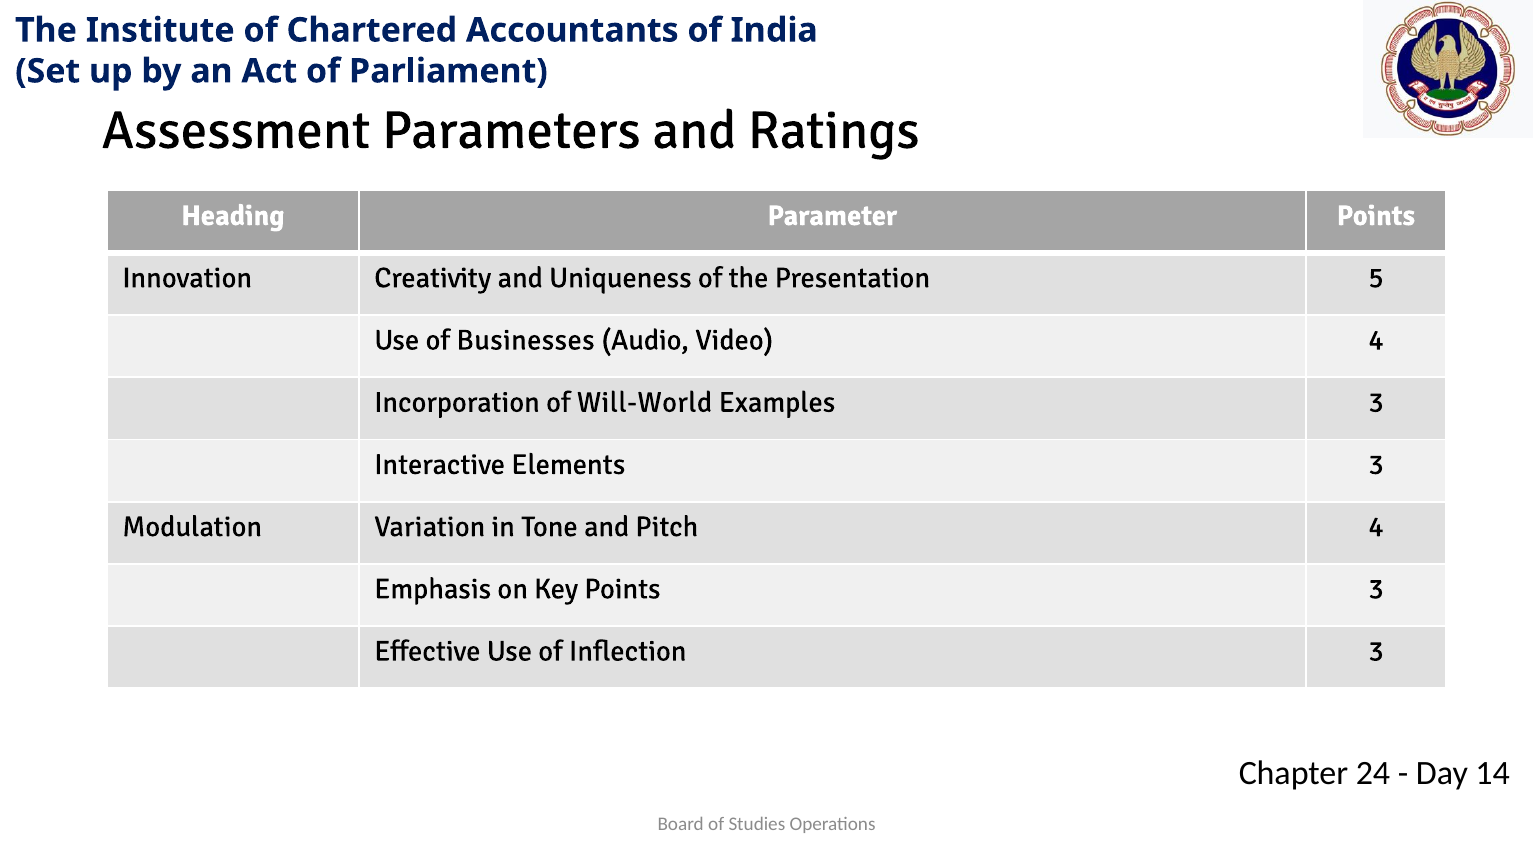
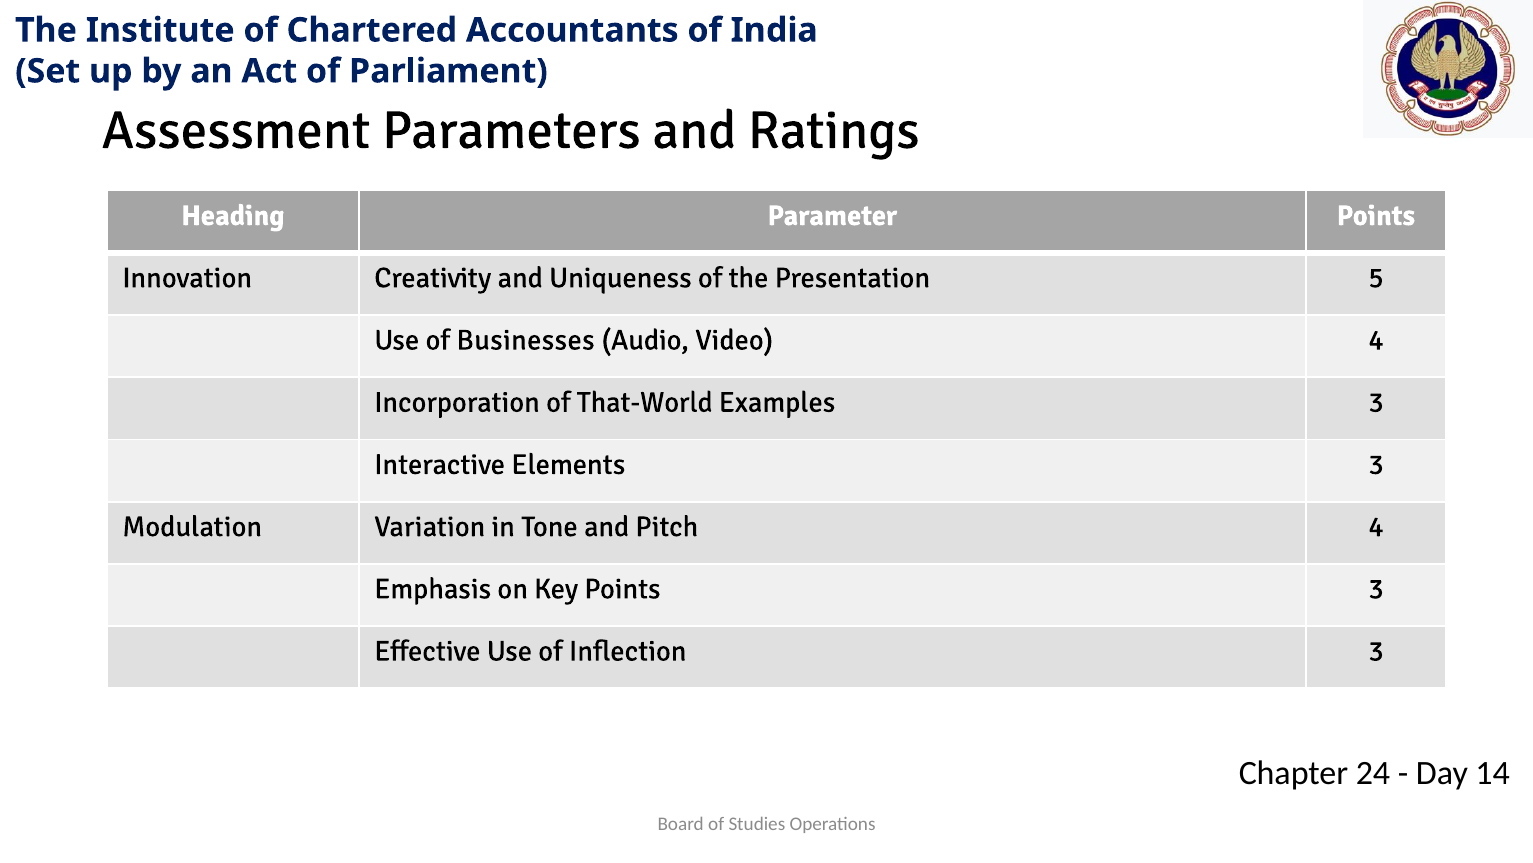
Will-World: Will-World -> That-World
